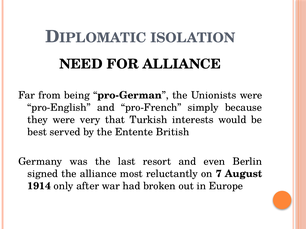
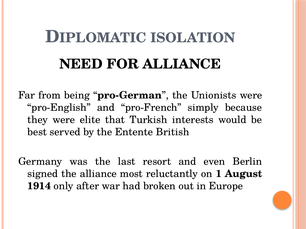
very: very -> elite
7: 7 -> 1
